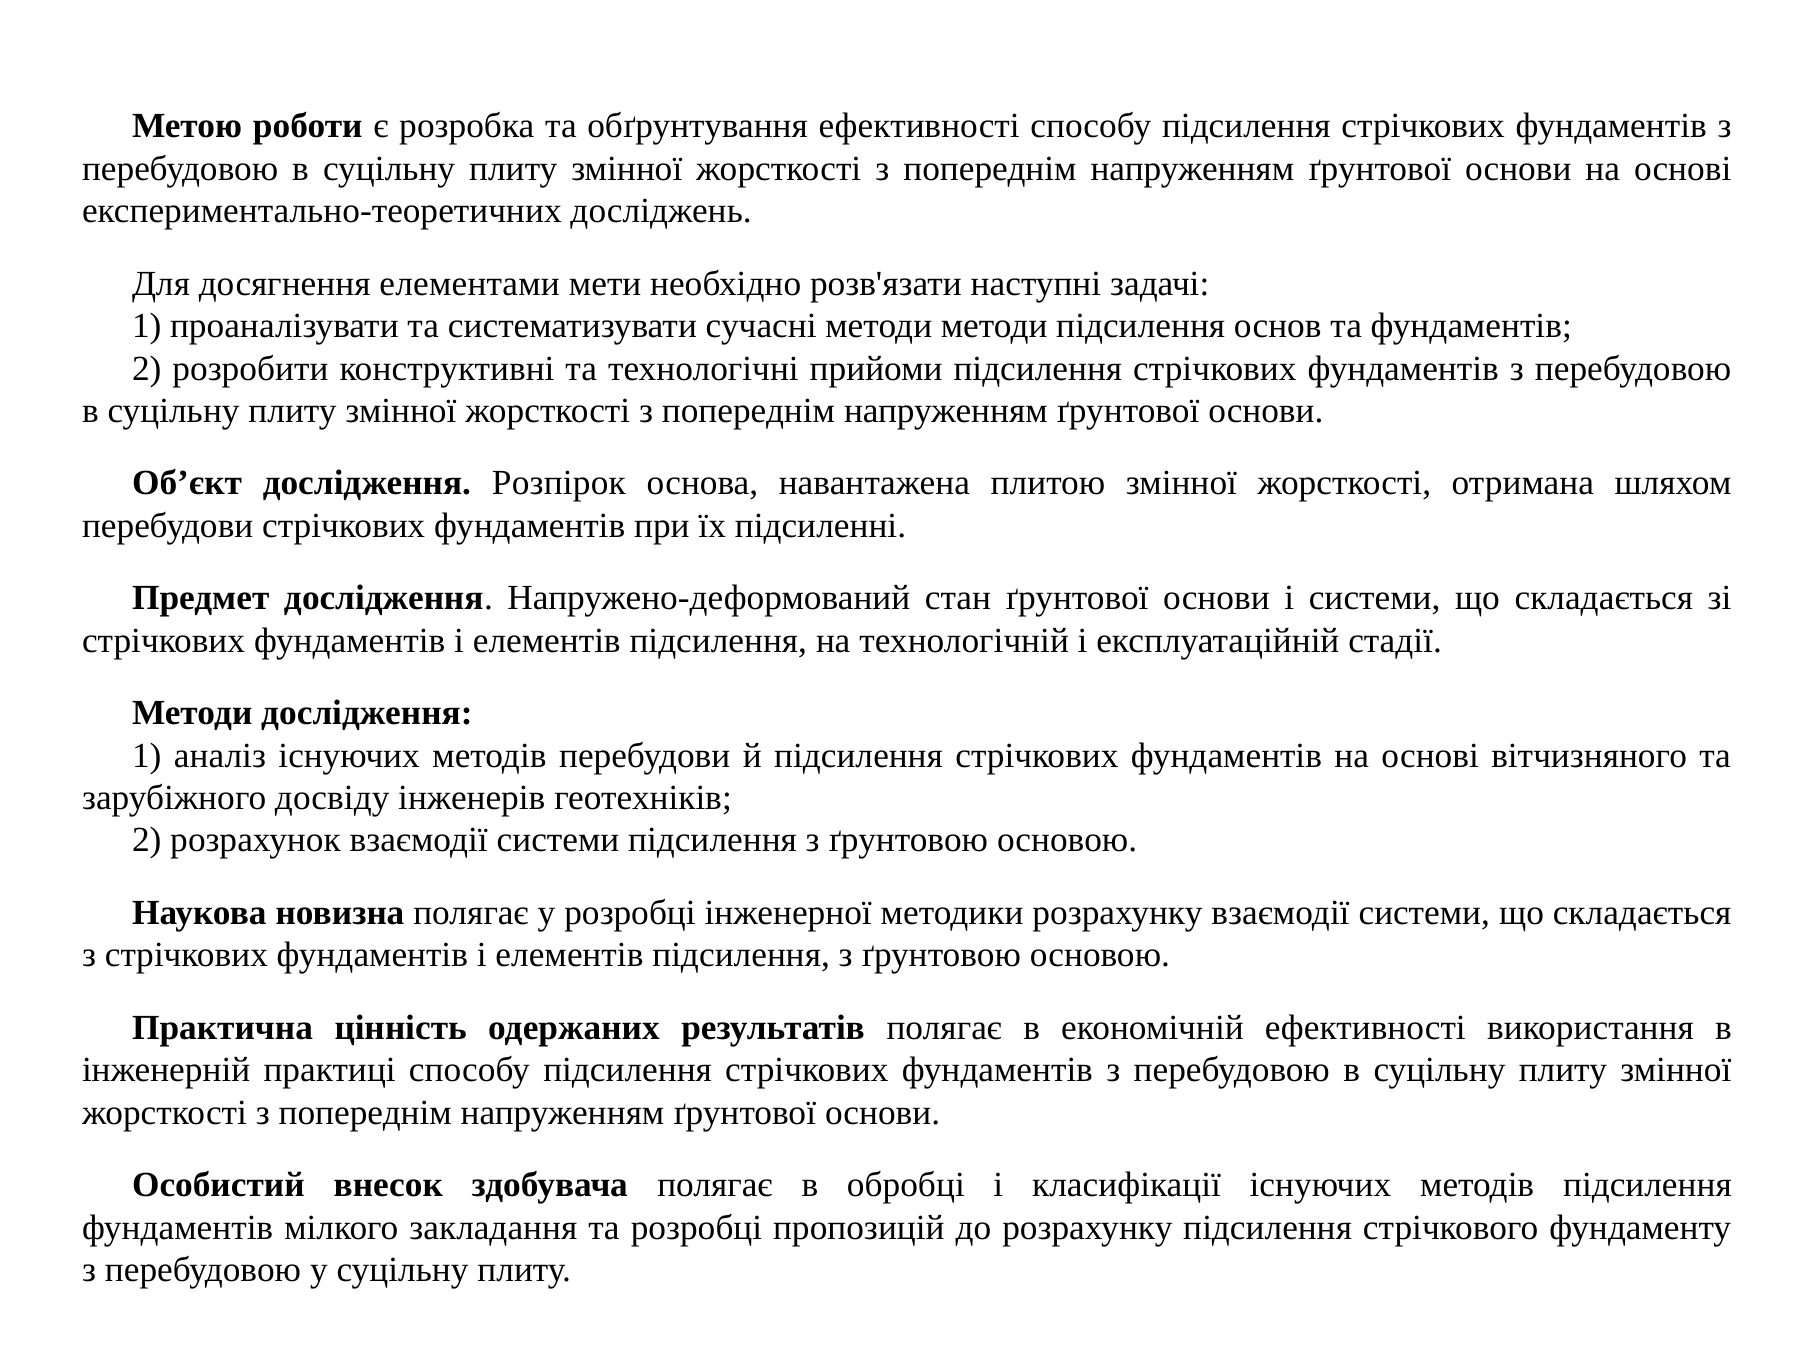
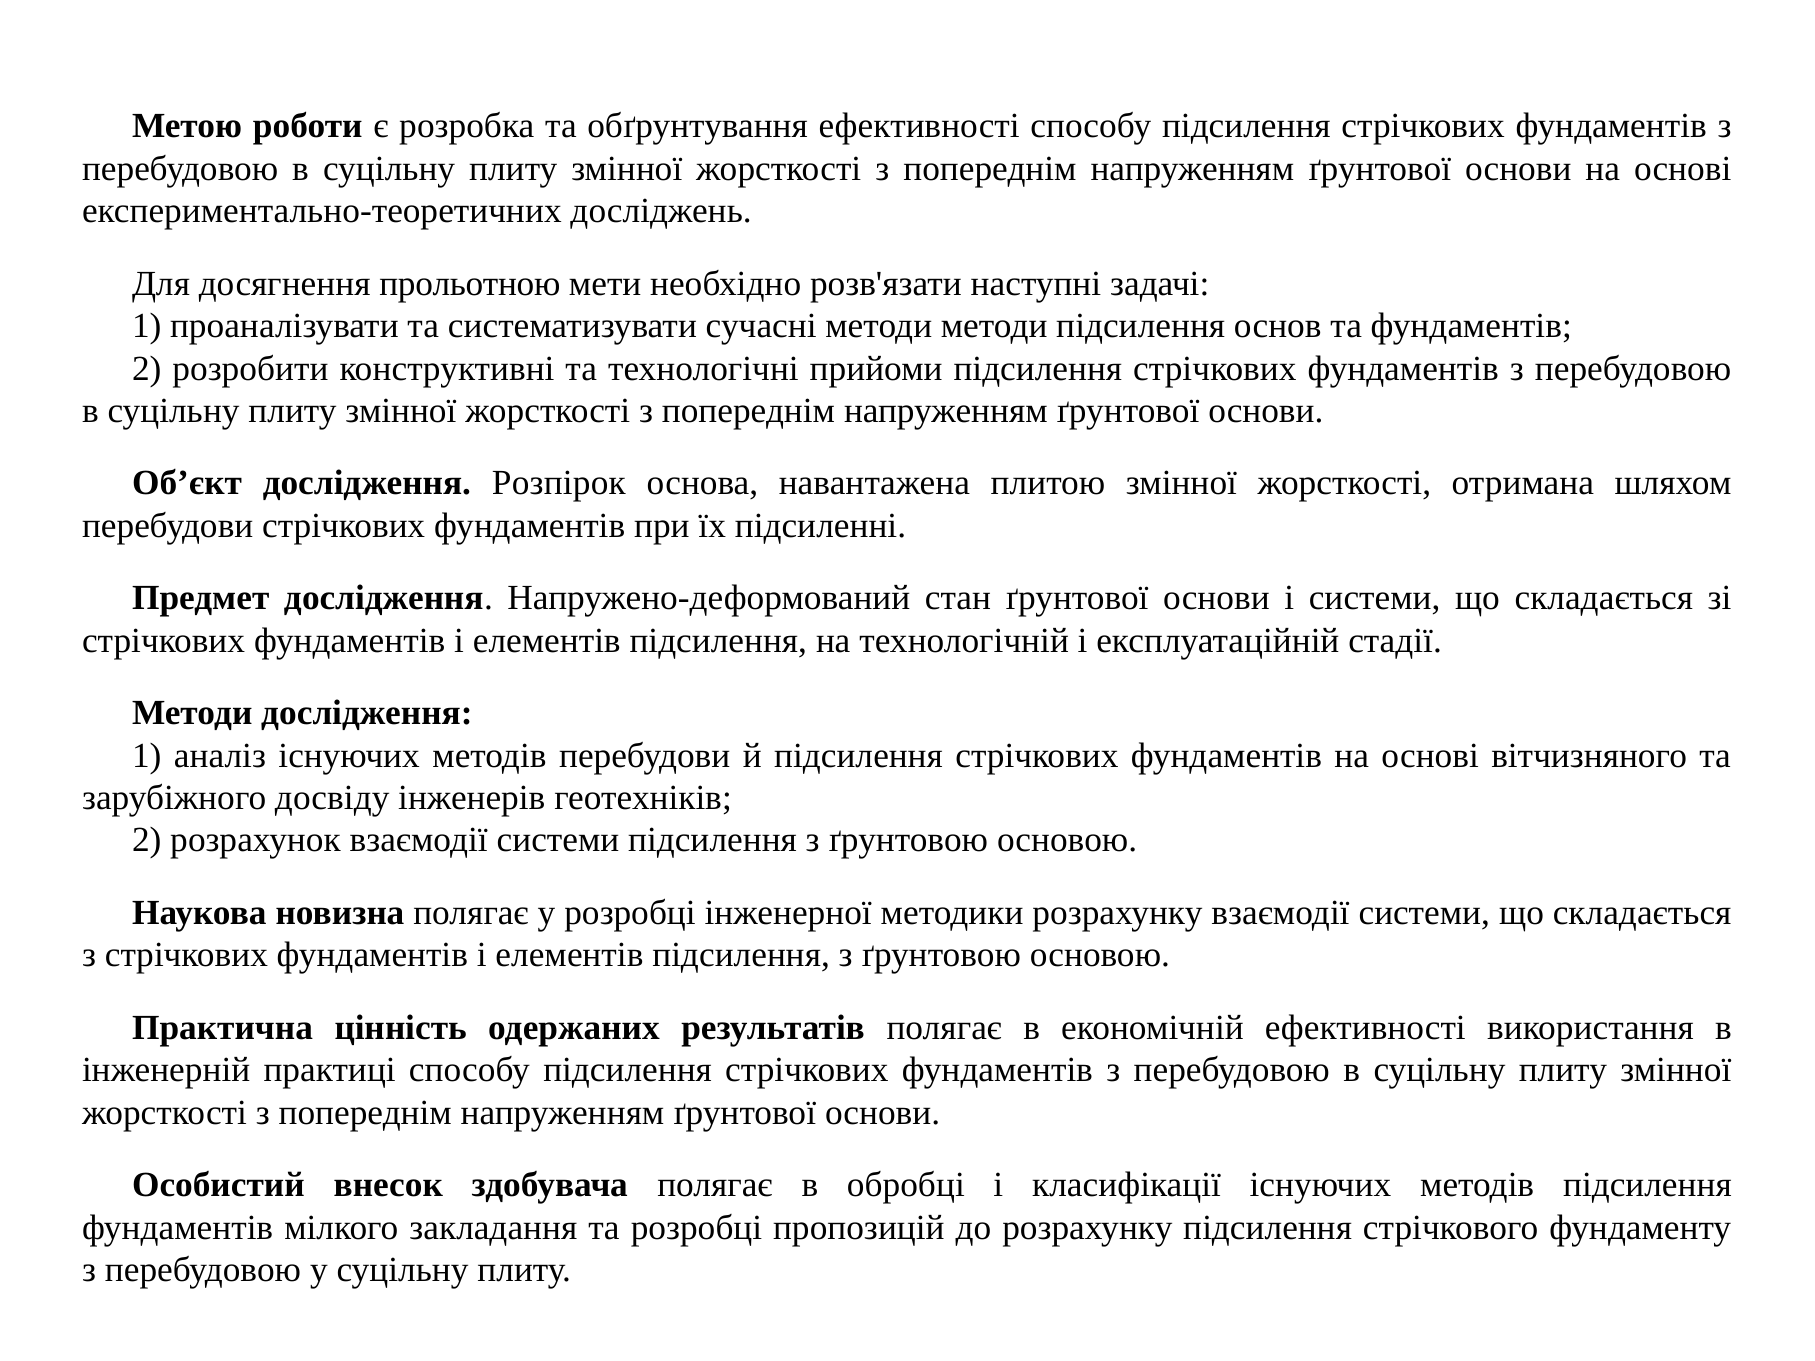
елементами: елементами -> прольотною
